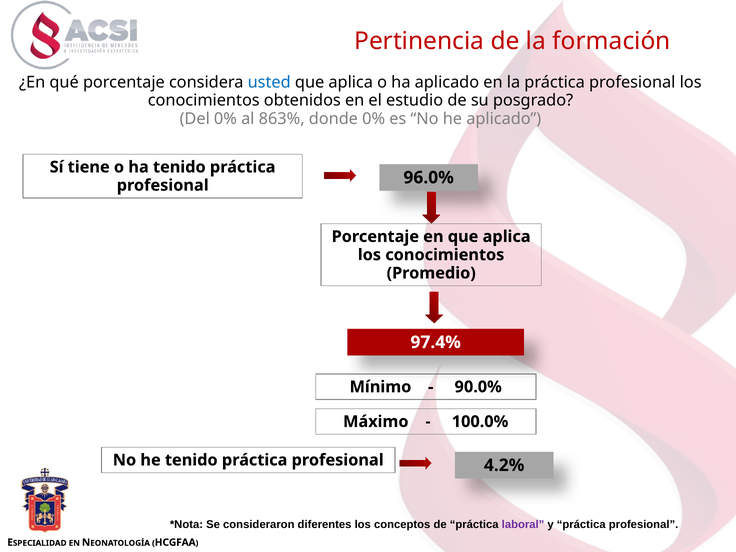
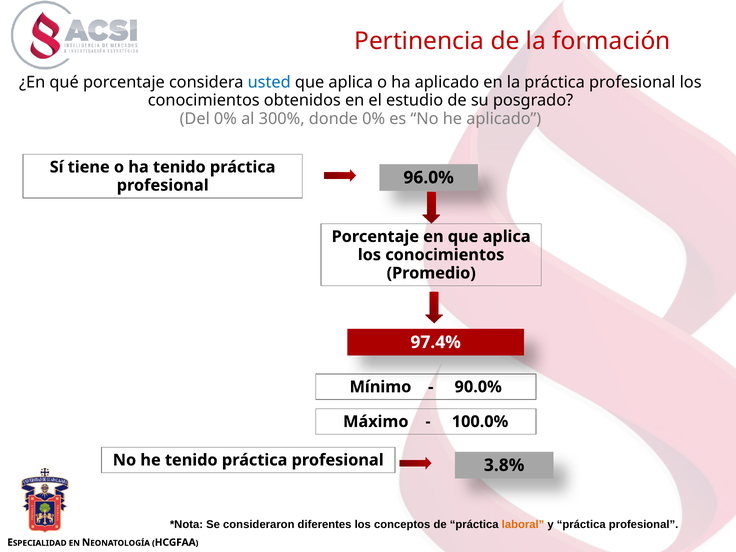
863%: 863% -> 300%
4.2%: 4.2% -> 3.8%
laboral colour: purple -> orange
